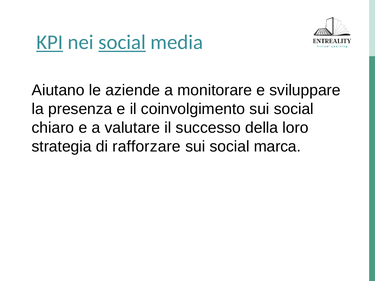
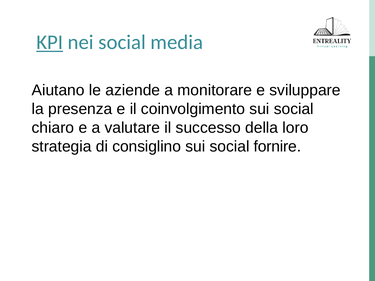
social at (122, 42) underline: present -> none
rafforzare: rafforzare -> consiglino
marca: marca -> fornire
